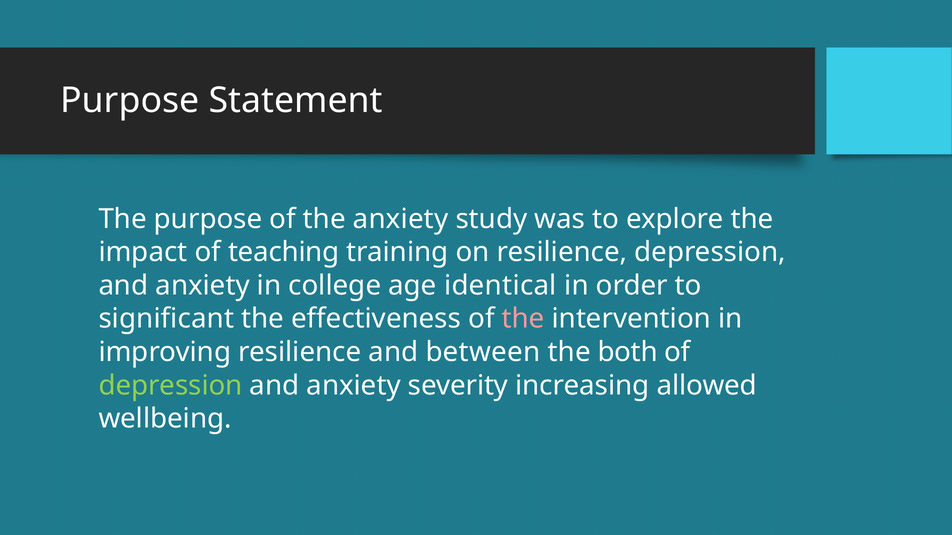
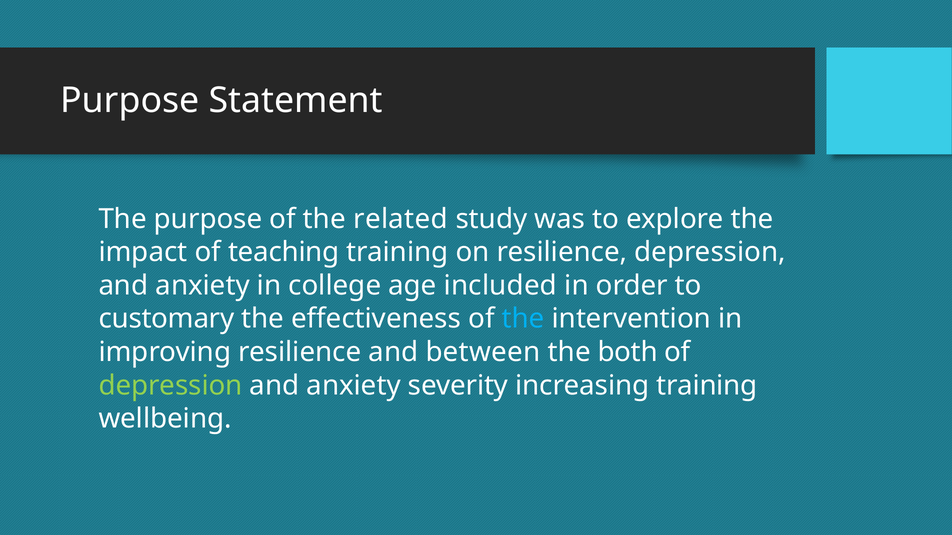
the anxiety: anxiety -> related
identical: identical -> included
significant: significant -> customary
the at (523, 319) colour: pink -> light blue
increasing allowed: allowed -> training
